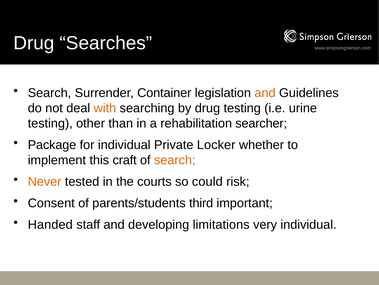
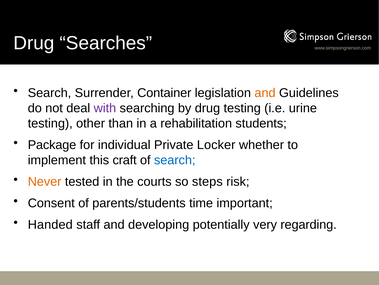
with colour: orange -> purple
searcher: searcher -> students
search at (175, 160) colour: orange -> blue
could: could -> steps
third: third -> time
limitations: limitations -> potentially
very individual: individual -> regarding
